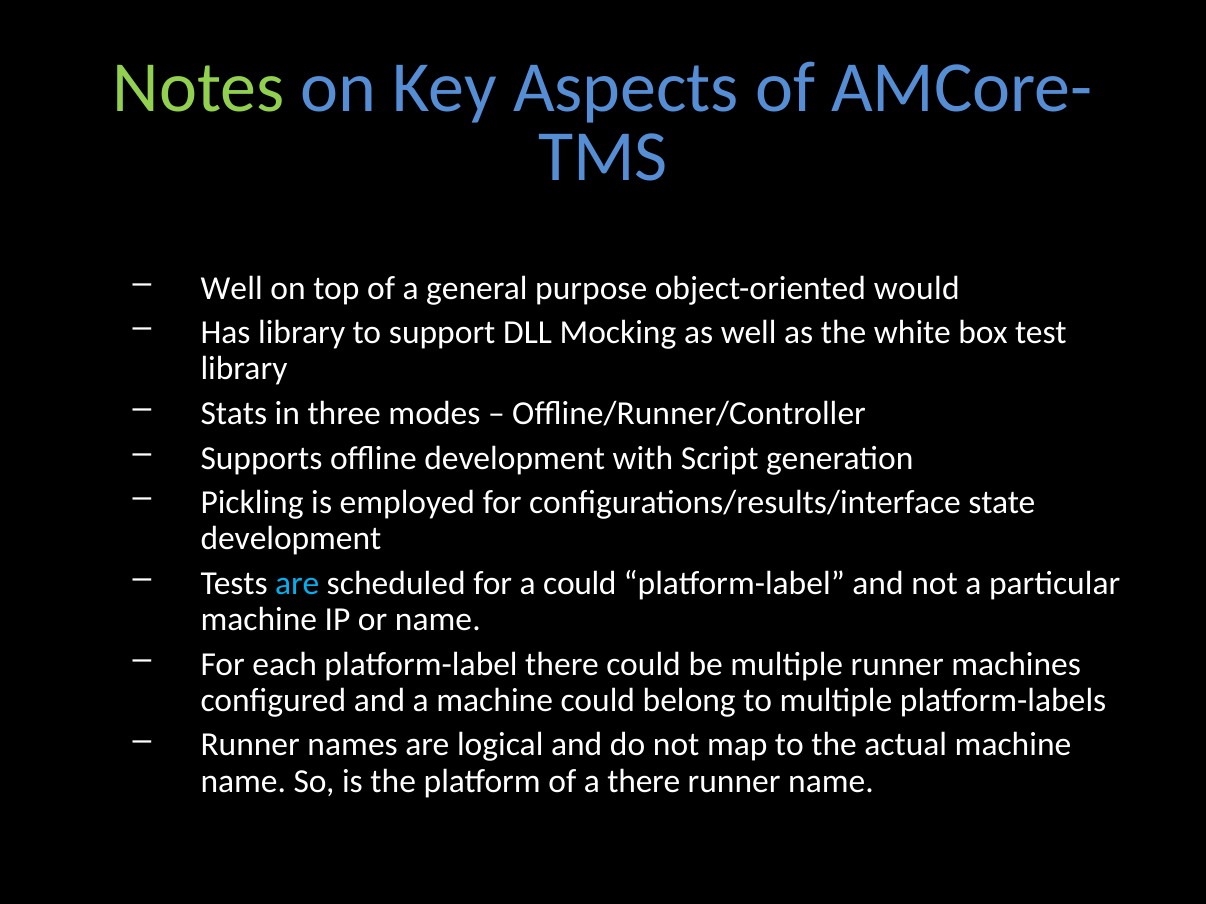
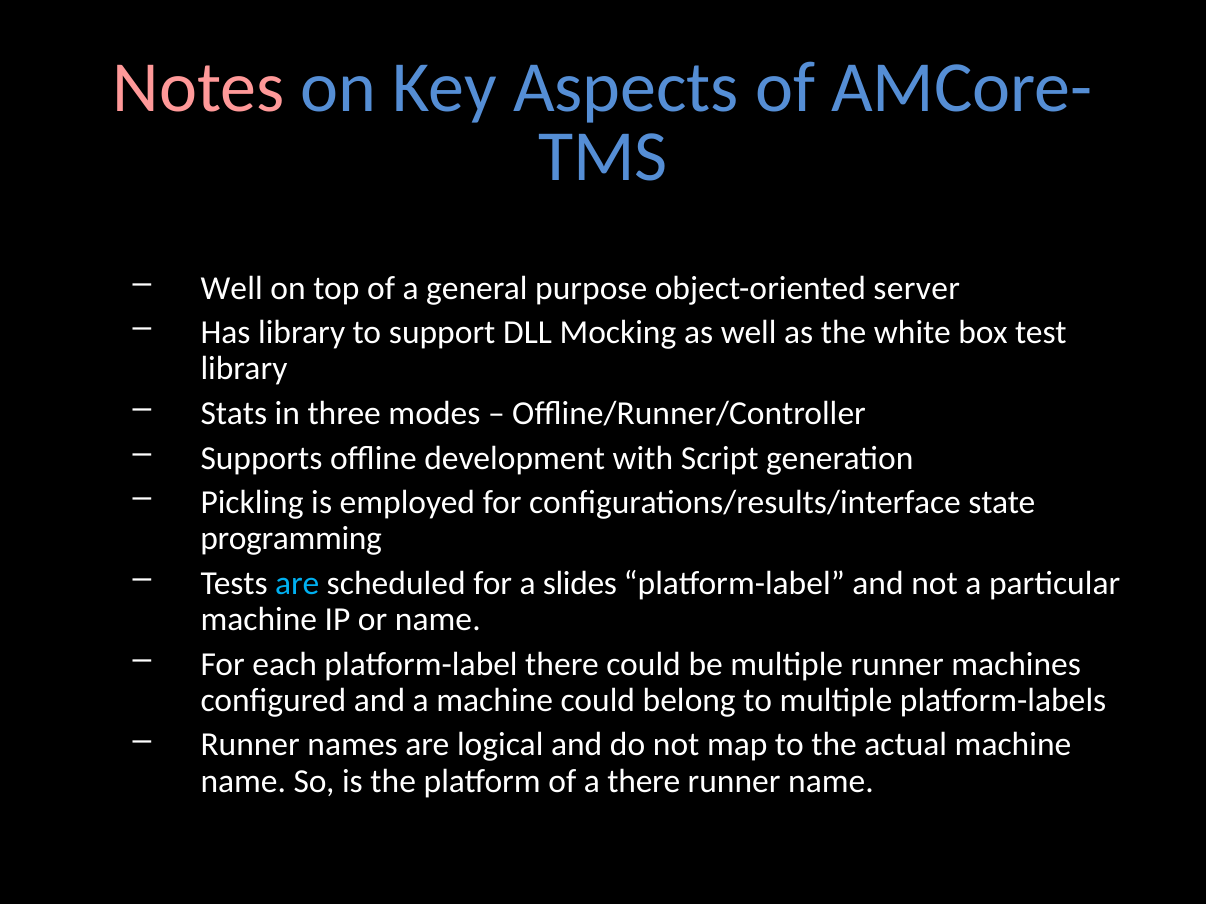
Notes colour: light green -> pink
would: would -> server
development at (291, 539): development -> programming
a could: could -> slides
